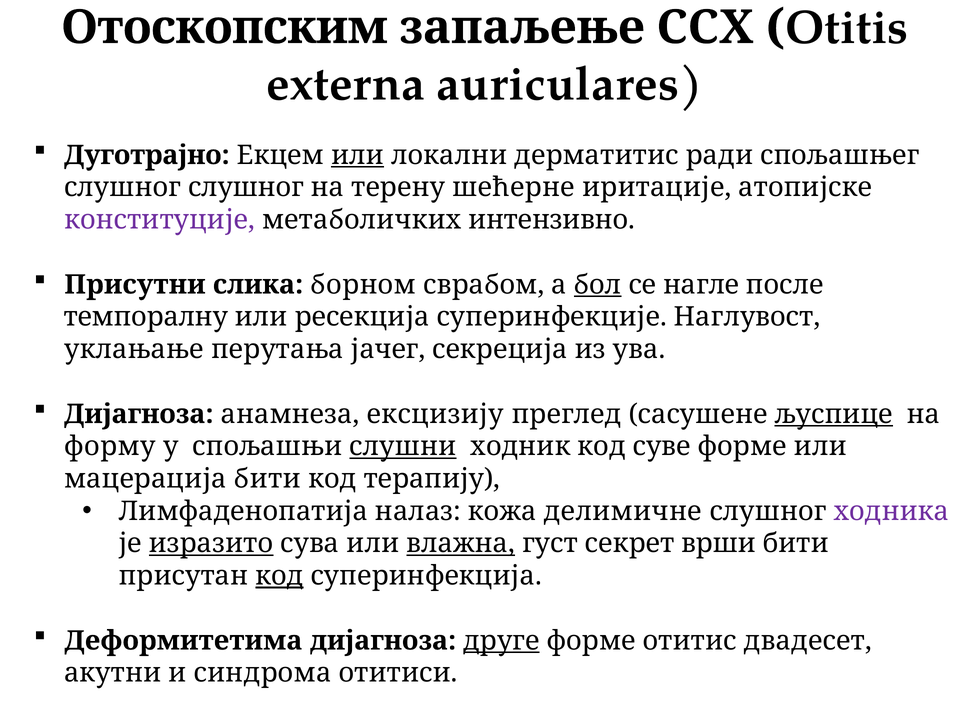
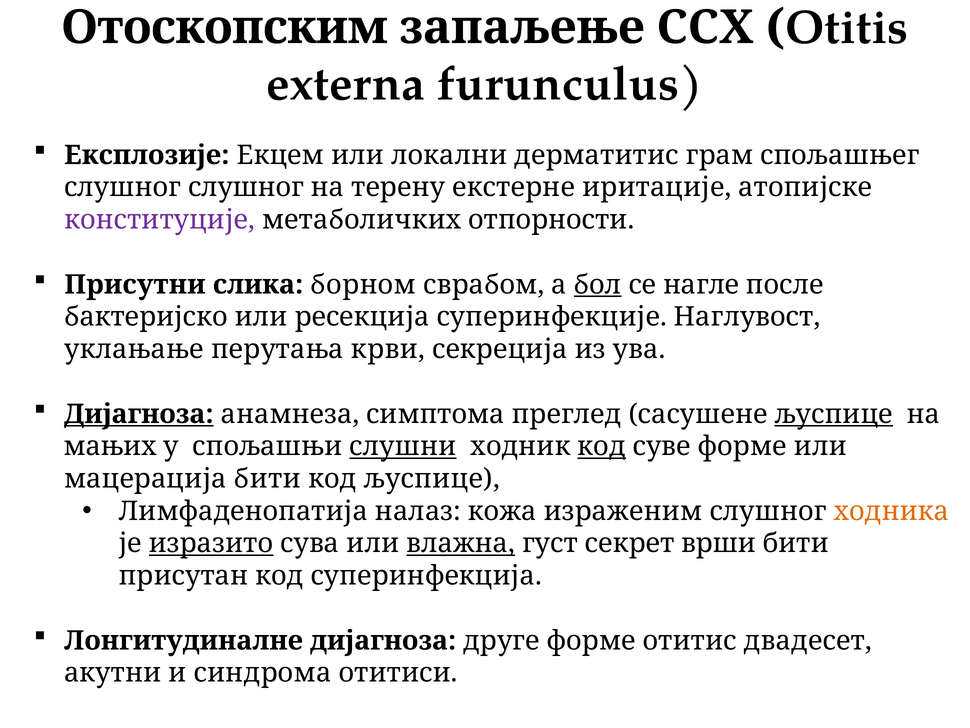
auriculares: auriculares -> furunculus
Дуготрајно: Дуготрајно -> Експлозије
или at (358, 155) underline: present -> none
ради: ради -> грам
шећерне: шећерне -> екстерне
интензивно: интензивно -> отпорности
темпоралну: темпоралну -> бактеријско
јачег: јачег -> крви
Дијагноза at (139, 414) underline: none -> present
ексцизију: ексцизију -> симптома
форму: форму -> мањих
код at (602, 446) underline: none -> present
код терапију: терапију -> љуспице
делимичне: делимичне -> израженим
ходника colour: purple -> orange
код at (279, 576) underline: present -> none
Деформитетима: Деформитетима -> Лонгитудиналне
друге underline: present -> none
